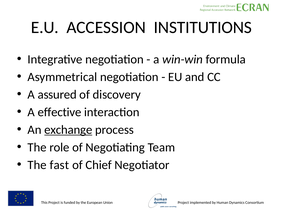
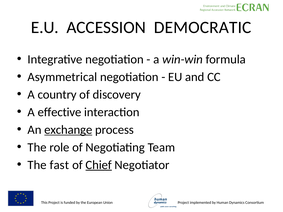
INSTITUTIONS: INSTITUTIONS -> DEMOCRATIC
assured: assured -> country
Chief underline: none -> present
